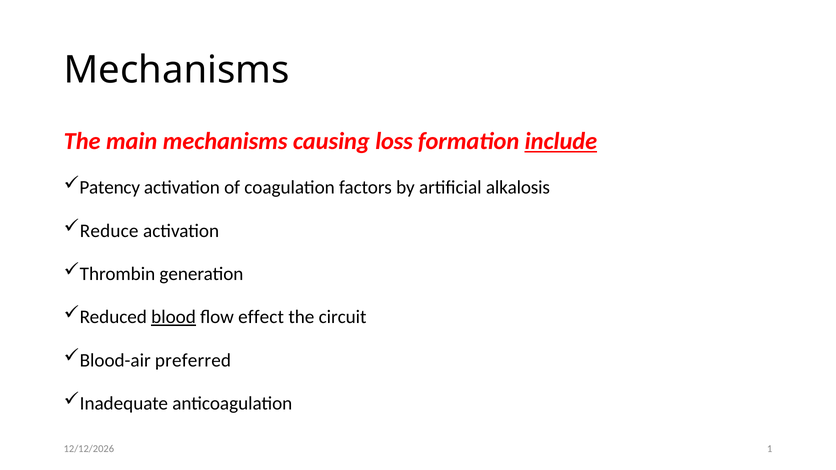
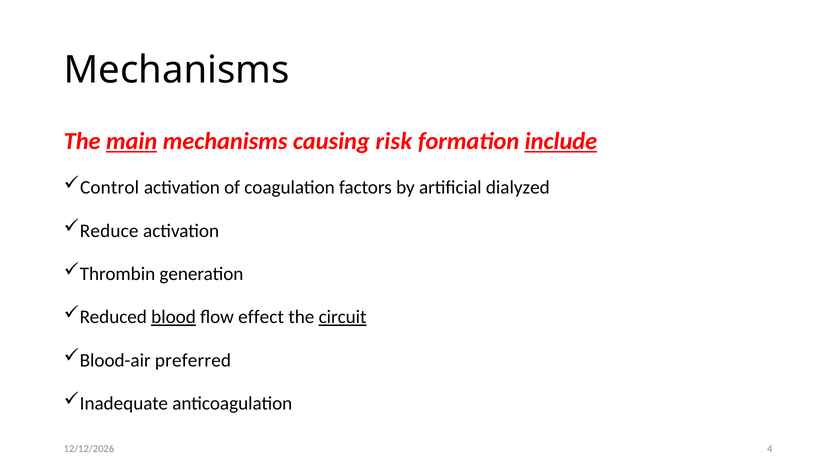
main underline: none -> present
loss: loss -> risk
Patency: Patency -> Control
alkalosis: alkalosis -> dialyzed
circuit underline: none -> present
1: 1 -> 4
